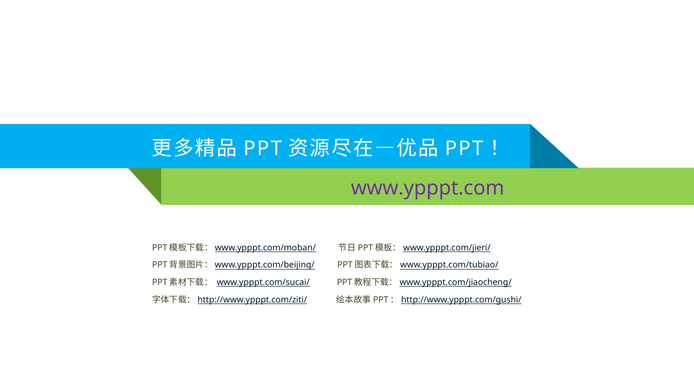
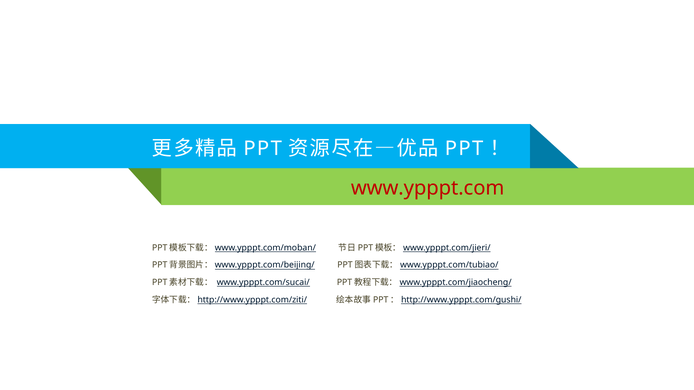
www.ypppt.com colour: purple -> red
